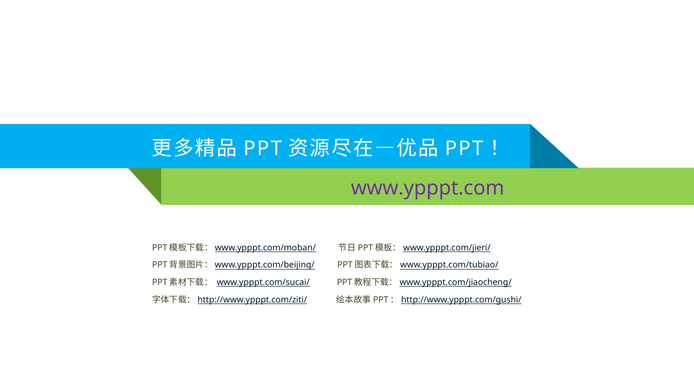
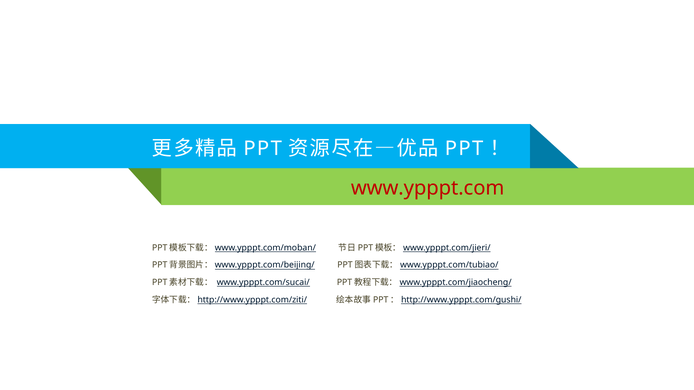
www.ypppt.com colour: purple -> red
